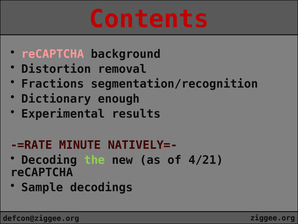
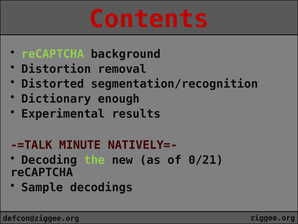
reCAPTCHA at (53, 54) colour: pink -> light green
Fractions: Fractions -> Distorted
-=RATE: -=RATE -> -=TALK
4/21: 4/21 -> 0/21
